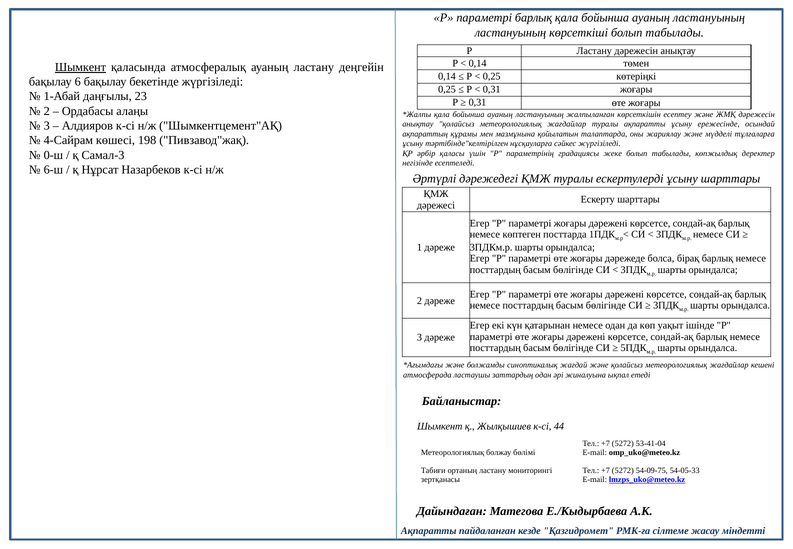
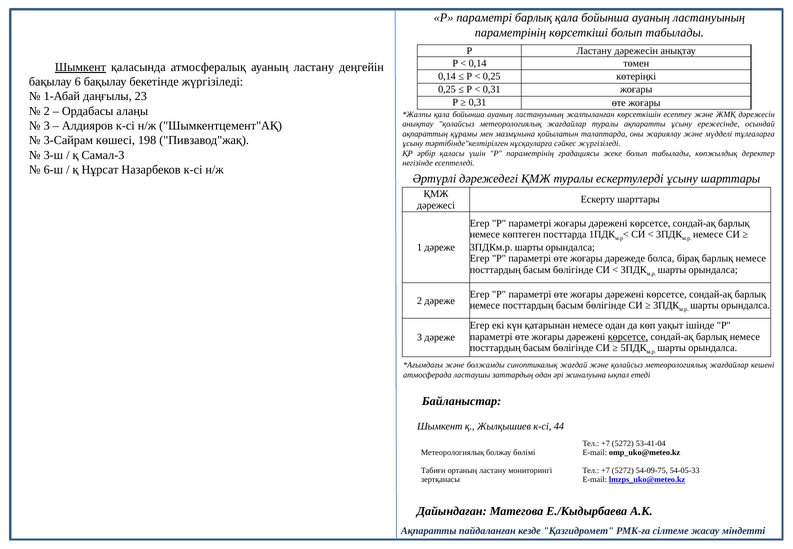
ластануының at (511, 33): ластануының -> параметрінің
4-Сайрам: 4-Сайрам -> 3-Сайрам
0-ш: 0-ш -> 3-ш
көрсетсе at (628, 337) underline: none -> present
